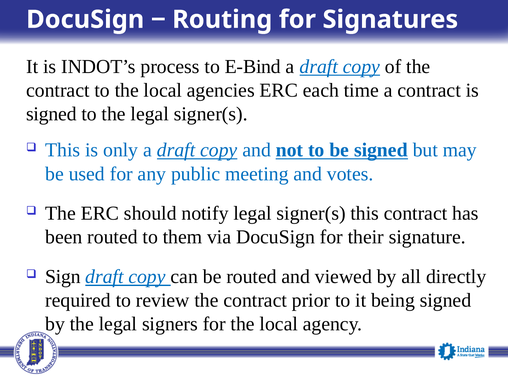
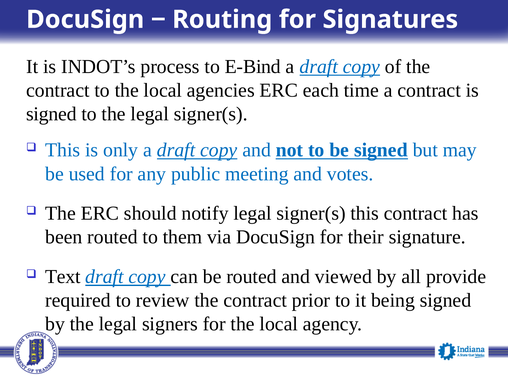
Sign: Sign -> Text
directly: directly -> provide
